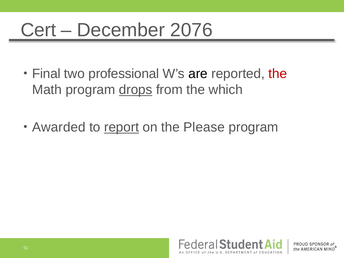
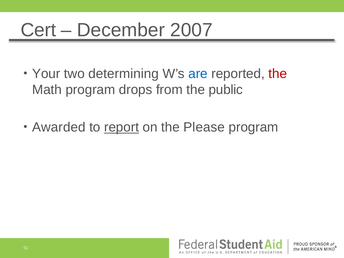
2076: 2076 -> 2007
Final: Final -> Your
professional: professional -> determining
are colour: black -> blue
drops underline: present -> none
which: which -> public
